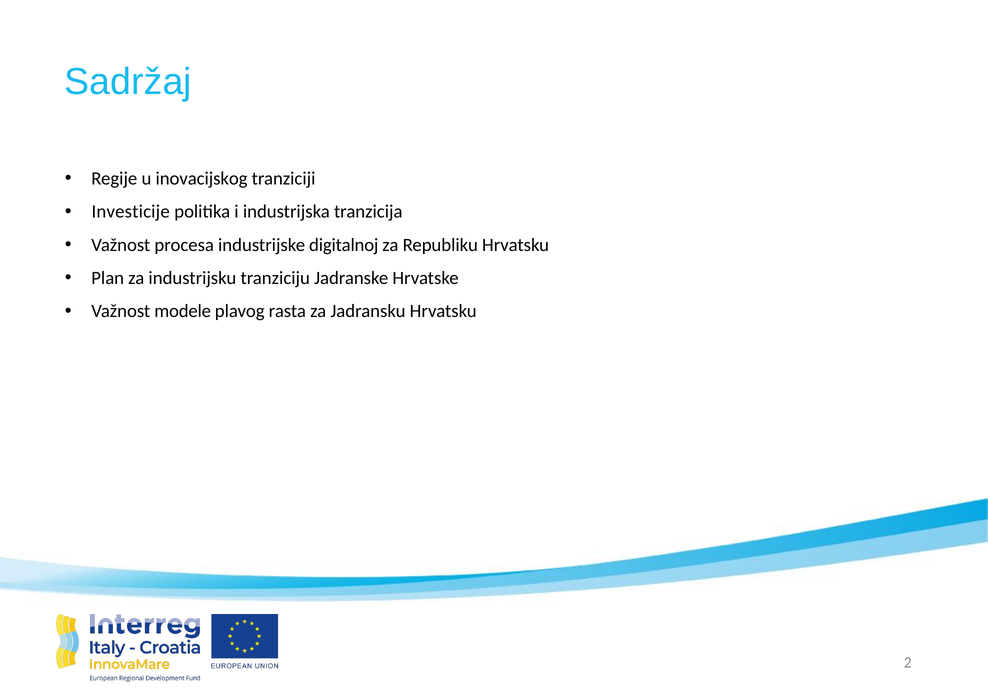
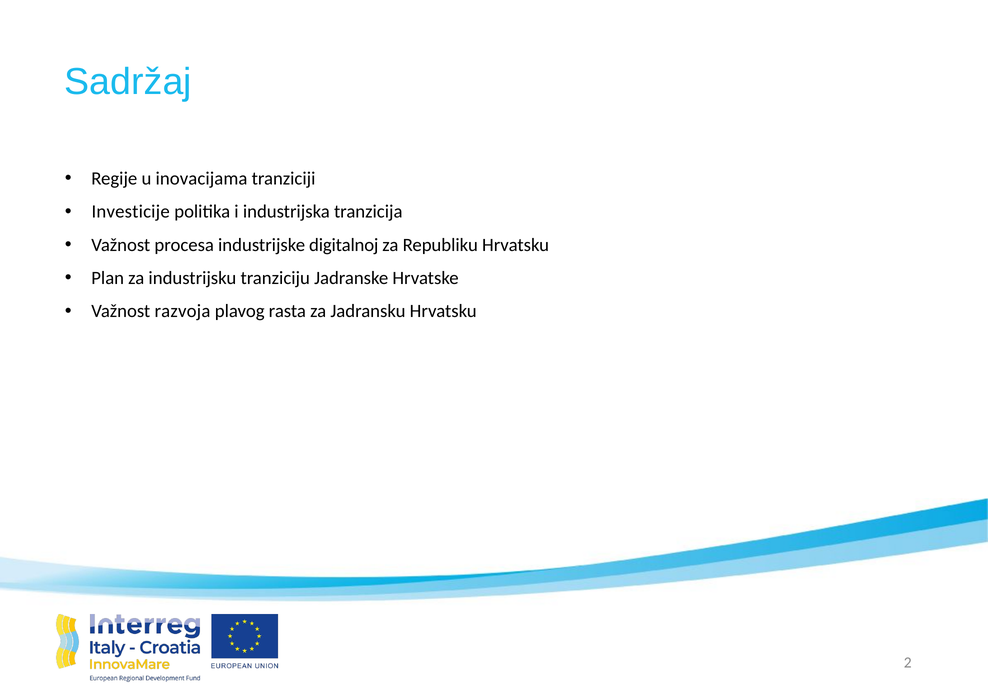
inovacijskog: inovacijskog -> inovacijama
modele: modele -> razvoja
